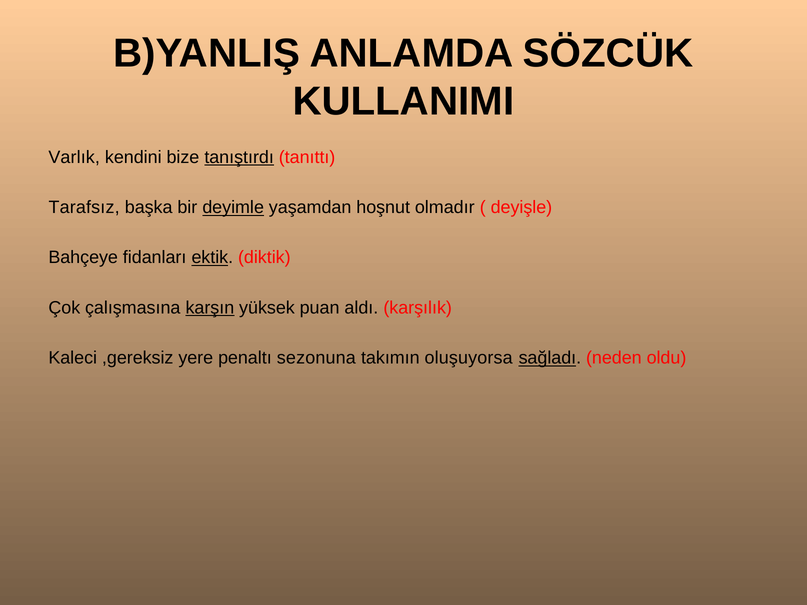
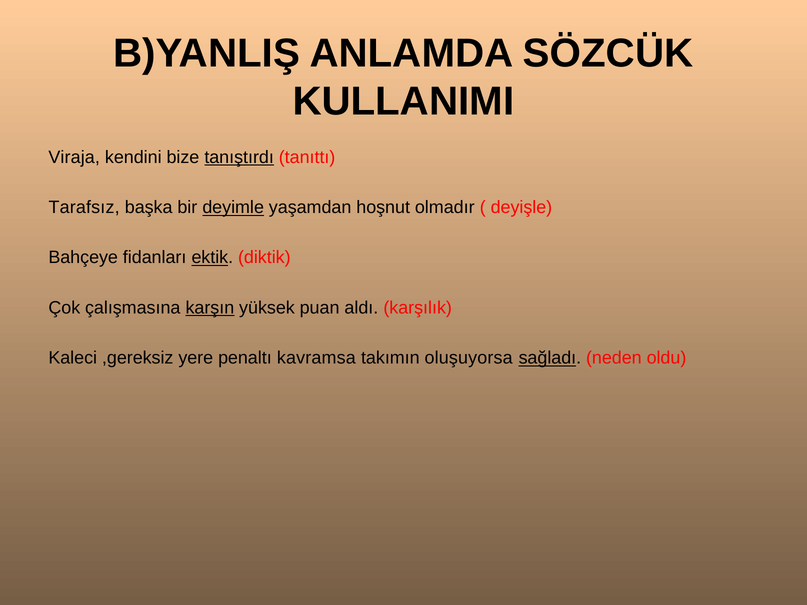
Varlık: Varlık -> Viraja
sezonuna: sezonuna -> kavramsa
